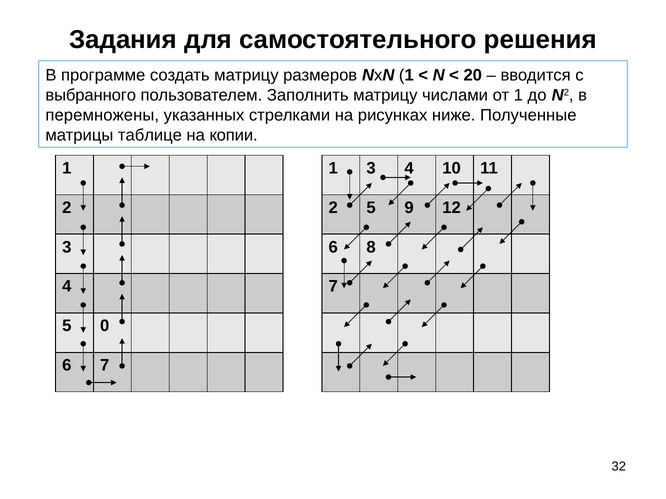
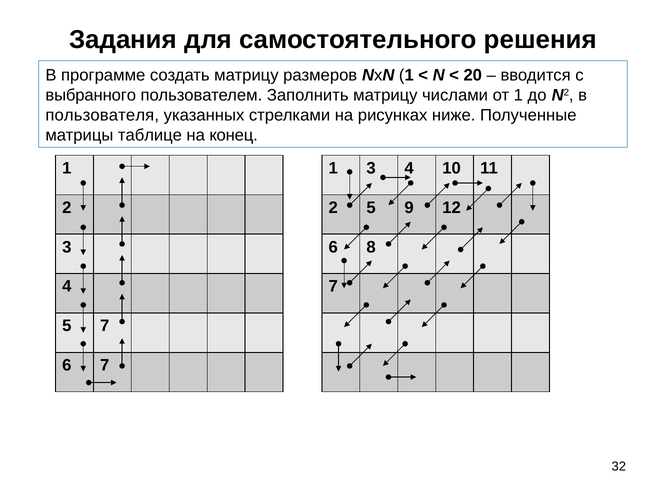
перемножены: перемножены -> пользователя
копии: копии -> конец
5 0: 0 -> 7
